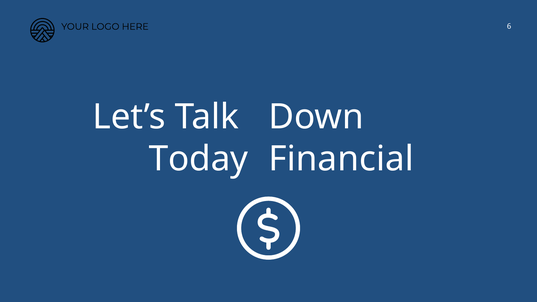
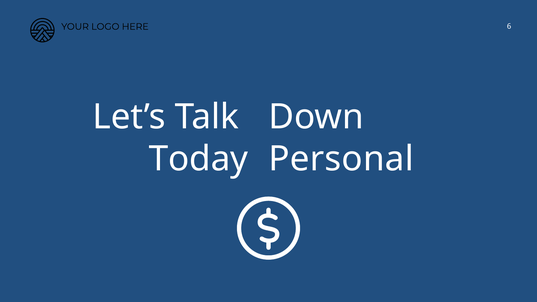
Financial: Financial -> Personal
